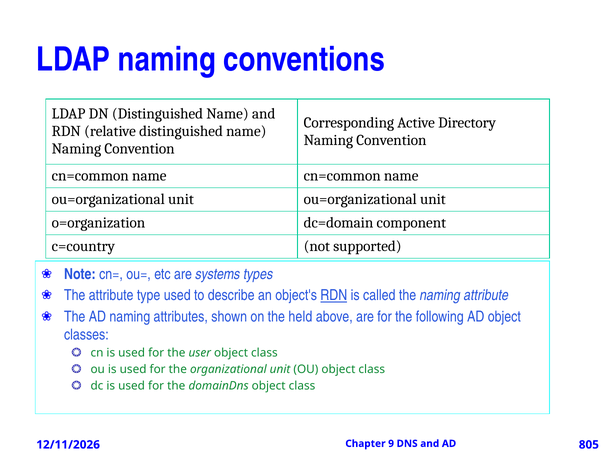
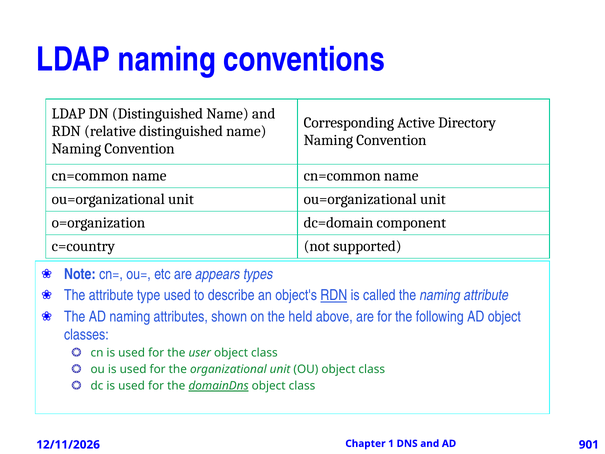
systems: systems -> appears
domainDns underline: none -> present
9: 9 -> 1
805: 805 -> 901
